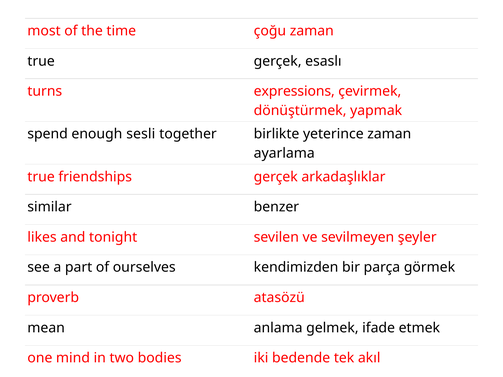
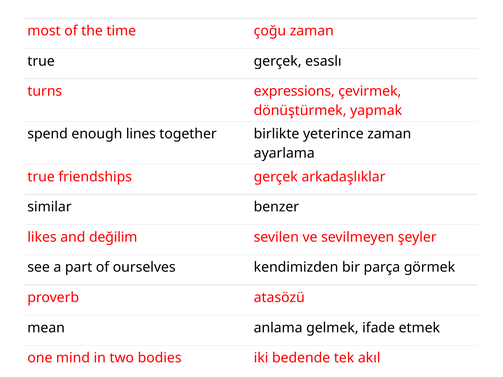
sesli: sesli -> lines
tonight: tonight -> değilim
